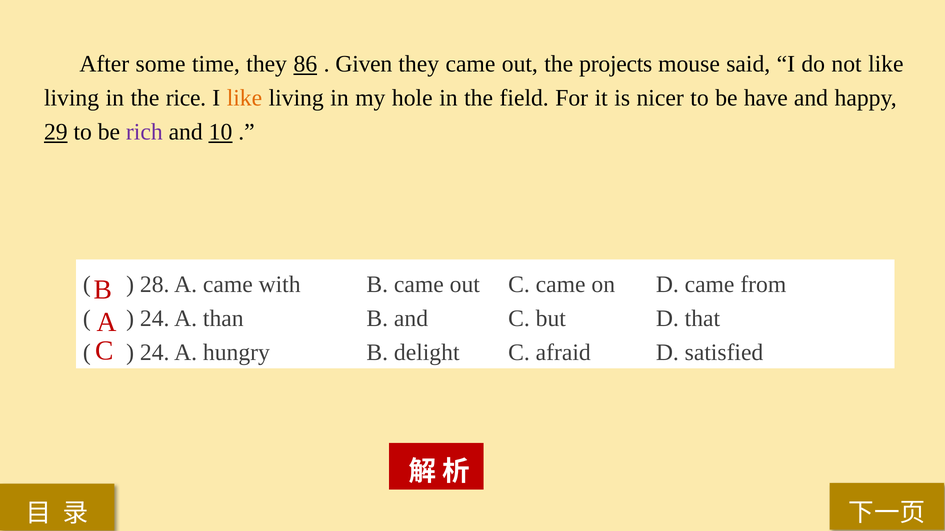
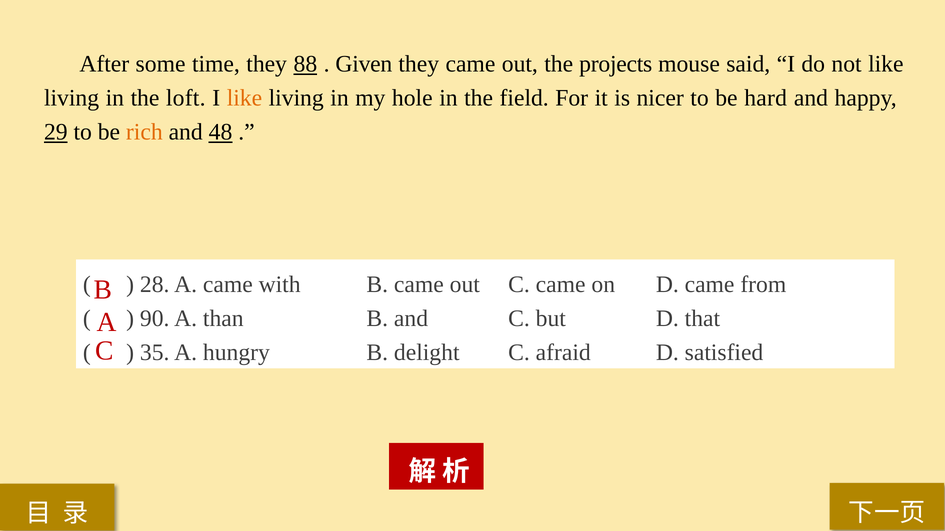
86: 86 -> 88
rice: rice -> loft
have: have -> hard
rich colour: purple -> orange
10: 10 -> 48
24 at (155, 319): 24 -> 90
24 at (155, 353): 24 -> 35
